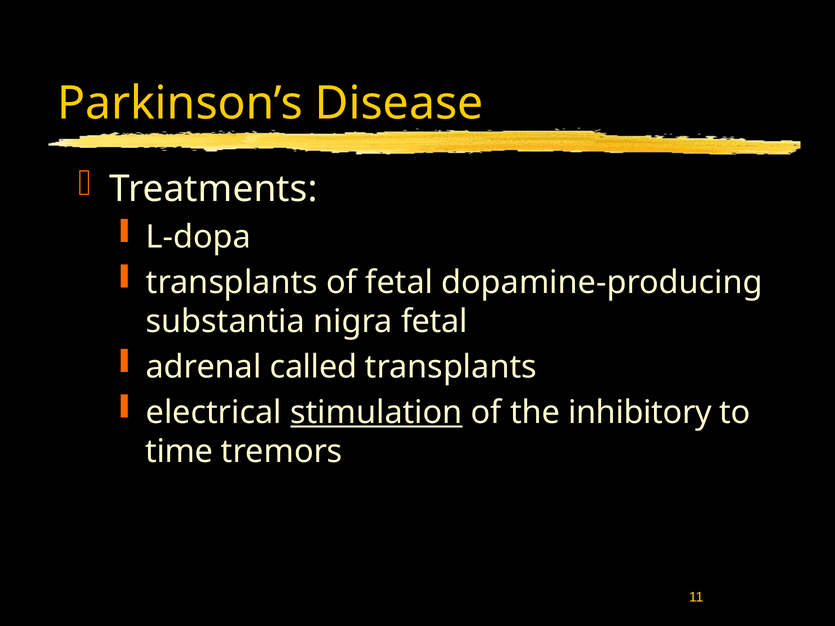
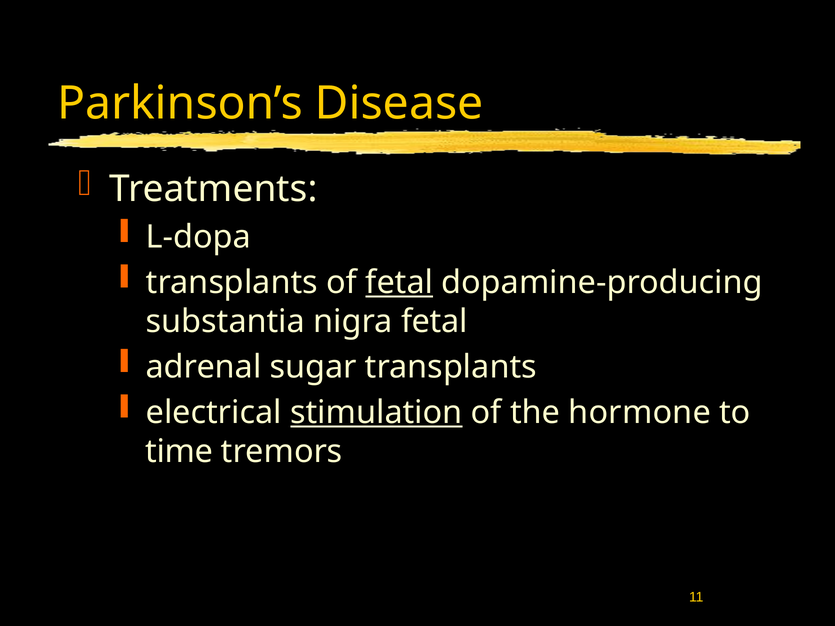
fetal at (399, 283) underline: none -> present
called: called -> sugar
inhibitory: inhibitory -> hormone
